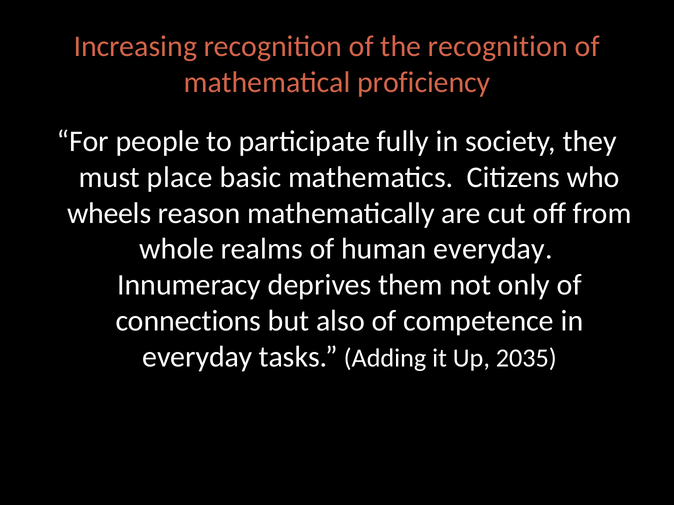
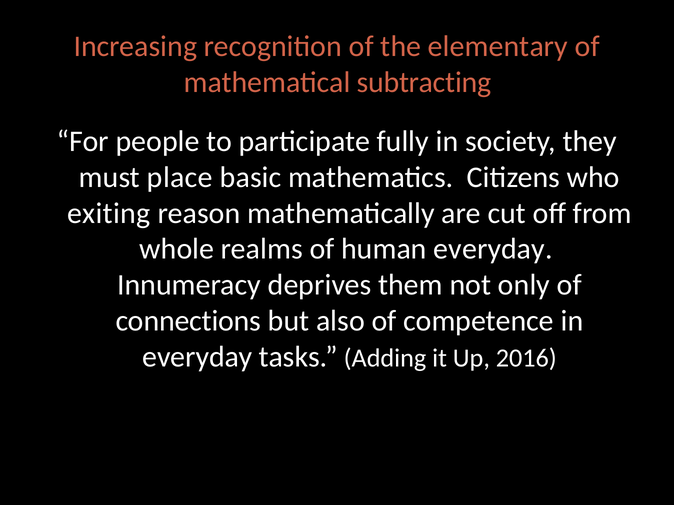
the recognition: recognition -> elementary
proficiency: proficiency -> subtracting
wheels: wheels -> exiting
2035: 2035 -> 2016
